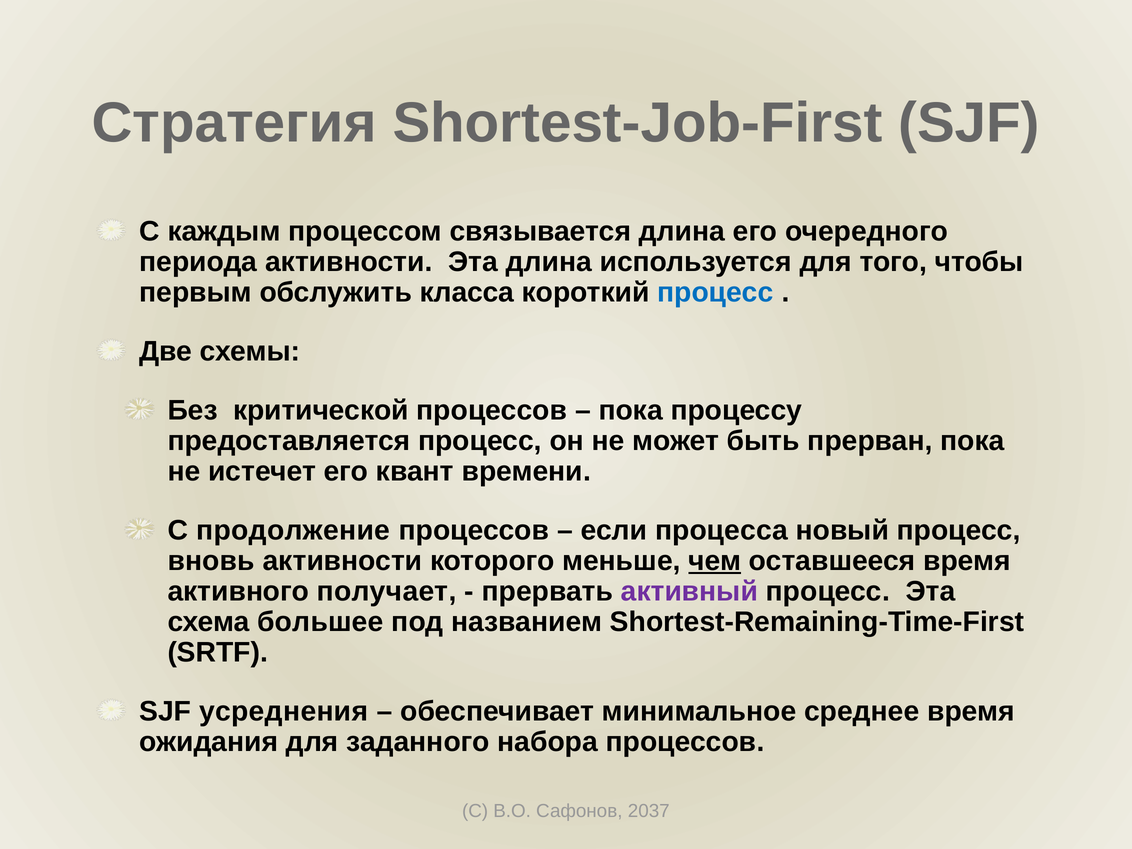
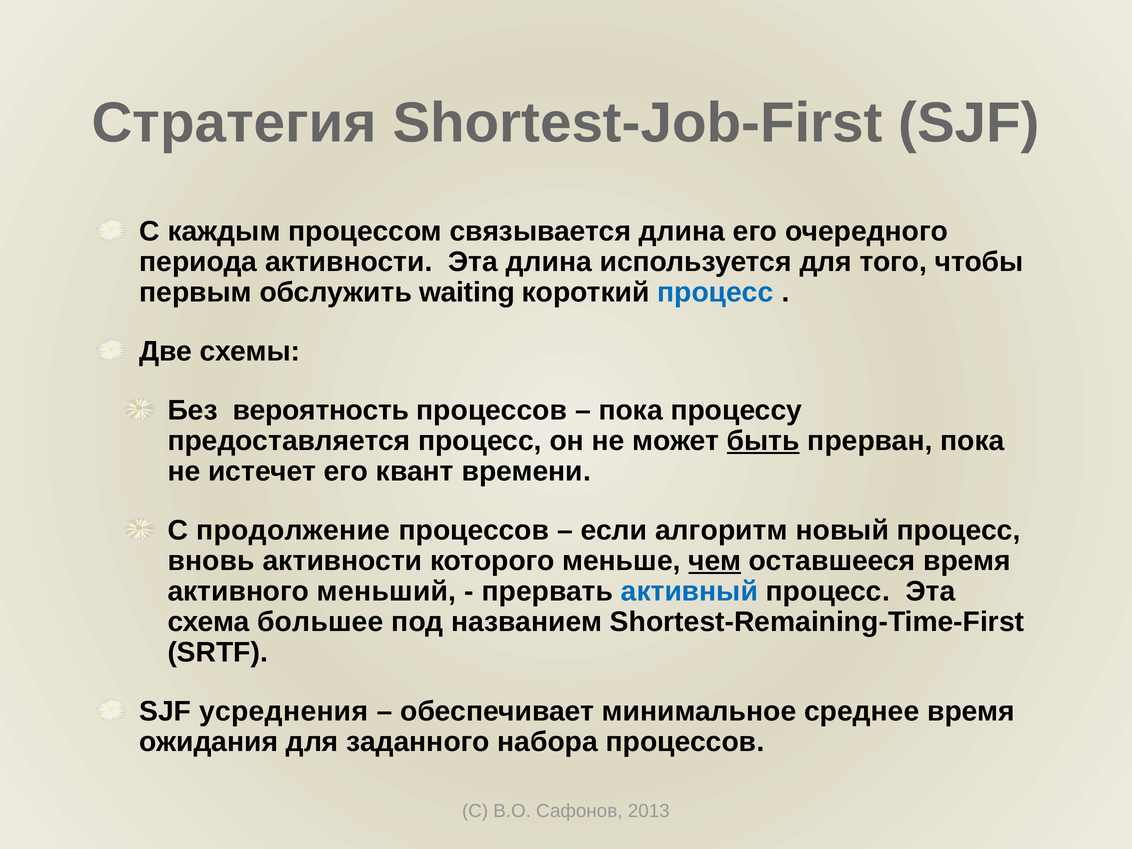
класса: класса -> waiting
критической: критической -> вероятность
быть underline: none -> present
процесса: процесса -> алгоритм
получает: получает -> меньший
активный colour: purple -> blue
2037: 2037 -> 2013
